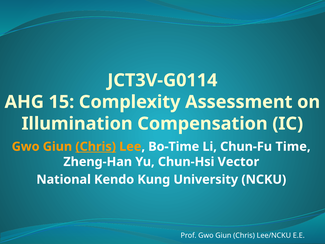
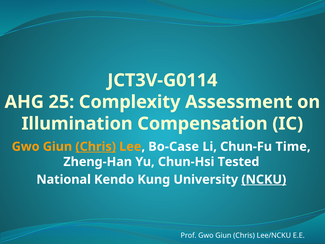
15: 15 -> 25
Bo-Time: Bo-Time -> Bo-Case
Vector: Vector -> Tested
NCKU underline: none -> present
